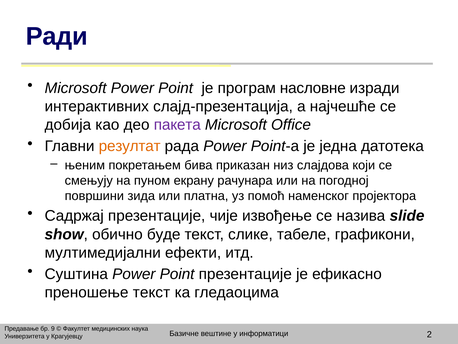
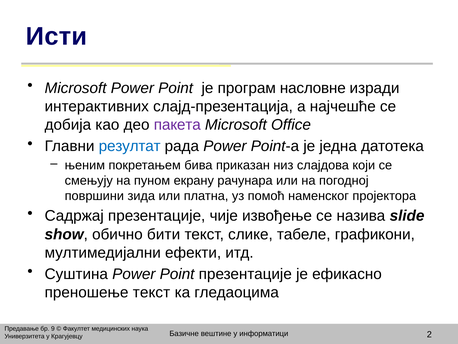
Ради: Ради -> Исти
резултат colour: orange -> blue
буде: буде -> бити
